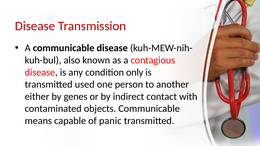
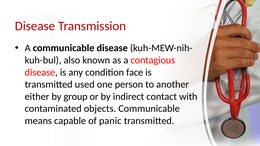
only: only -> face
genes: genes -> group
